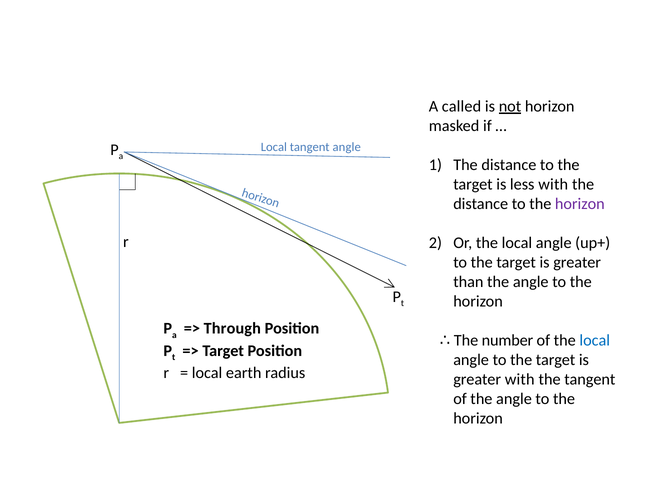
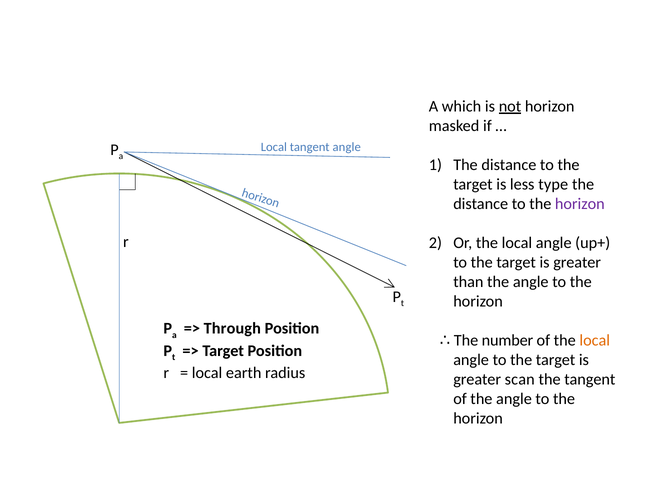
called: called -> which
less with: with -> type
local at (595, 340) colour: blue -> orange
greater with: with -> scan
